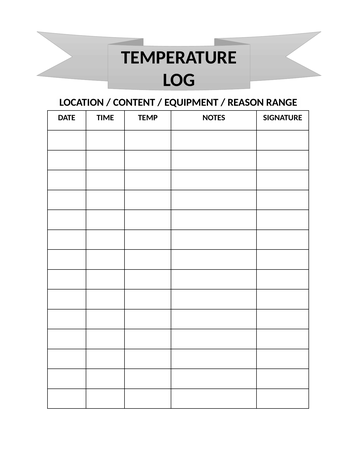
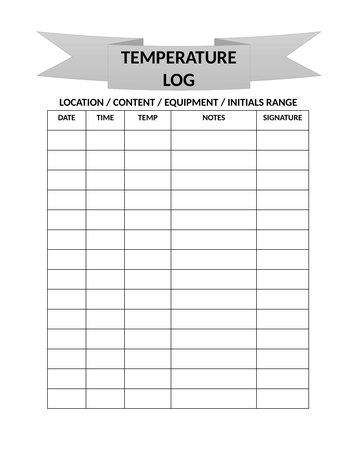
REASON: REASON -> INITIALS
